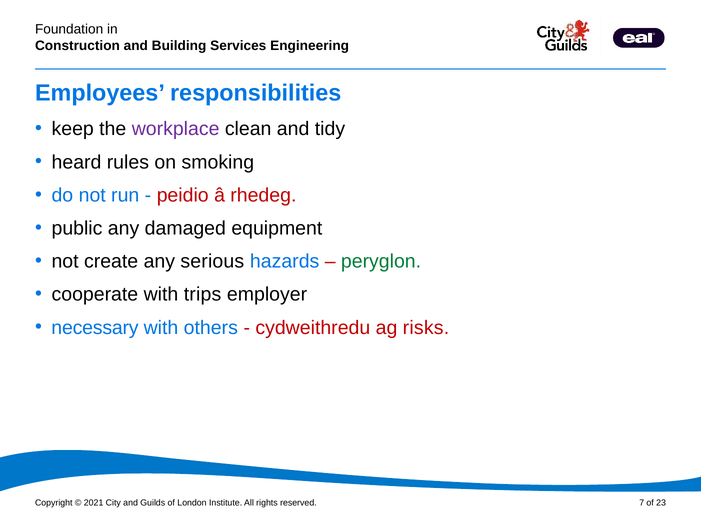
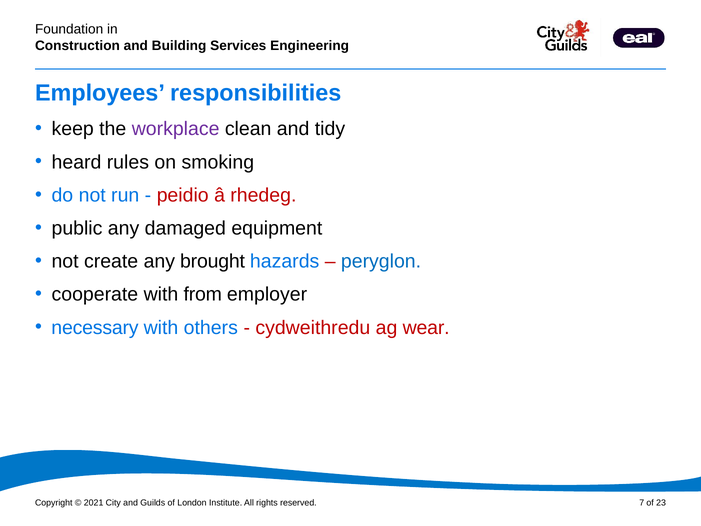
serious: serious -> brought
peryglon colour: green -> blue
trips: trips -> from
risks: risks -> wear
